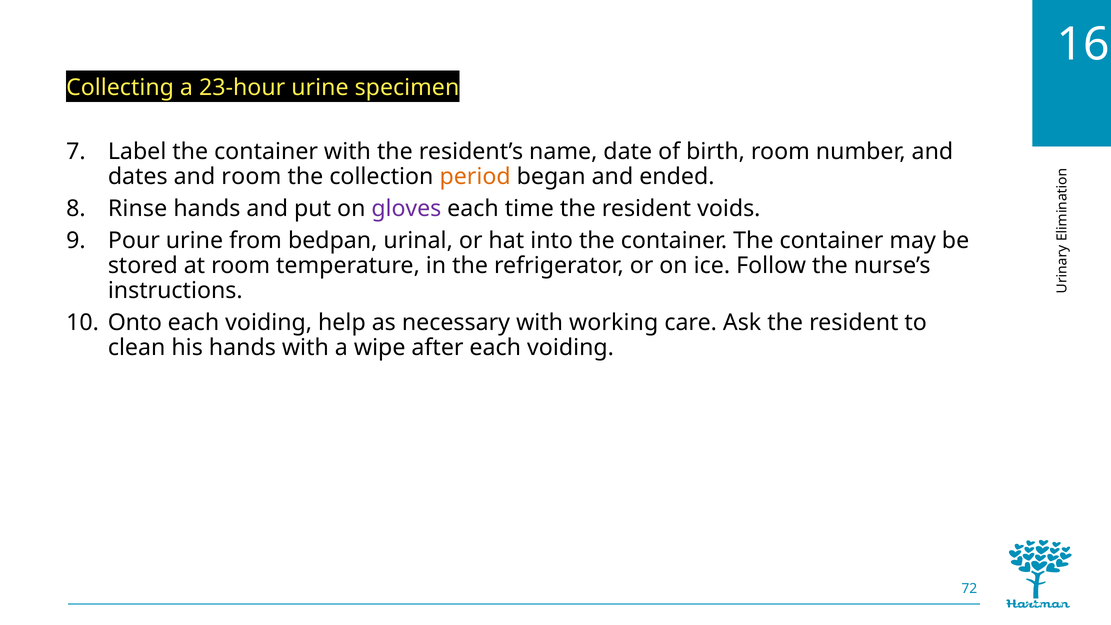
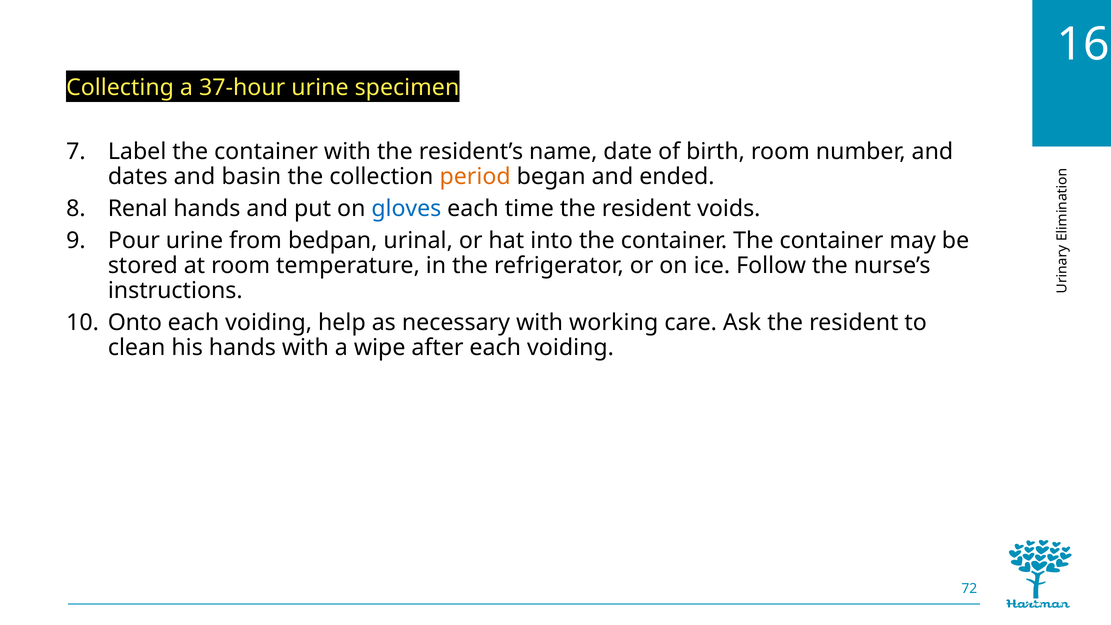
23-hour: 23-hour -> 37-hour
and room: room -> basin
Rinse: Rinse -> Renal
gloves colour: purple -> blue
